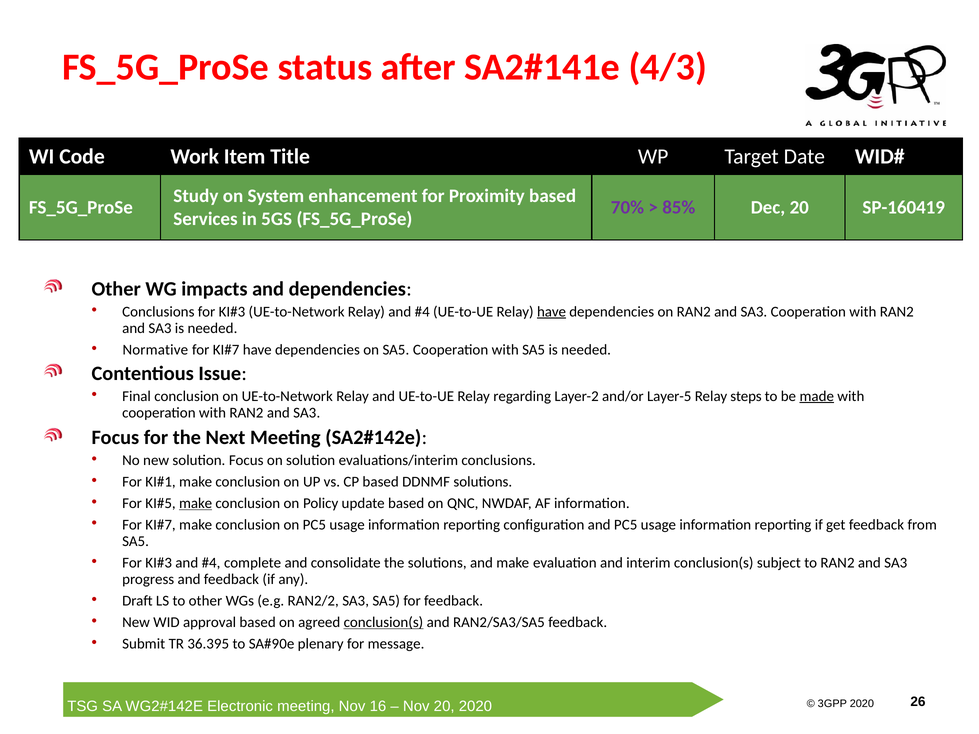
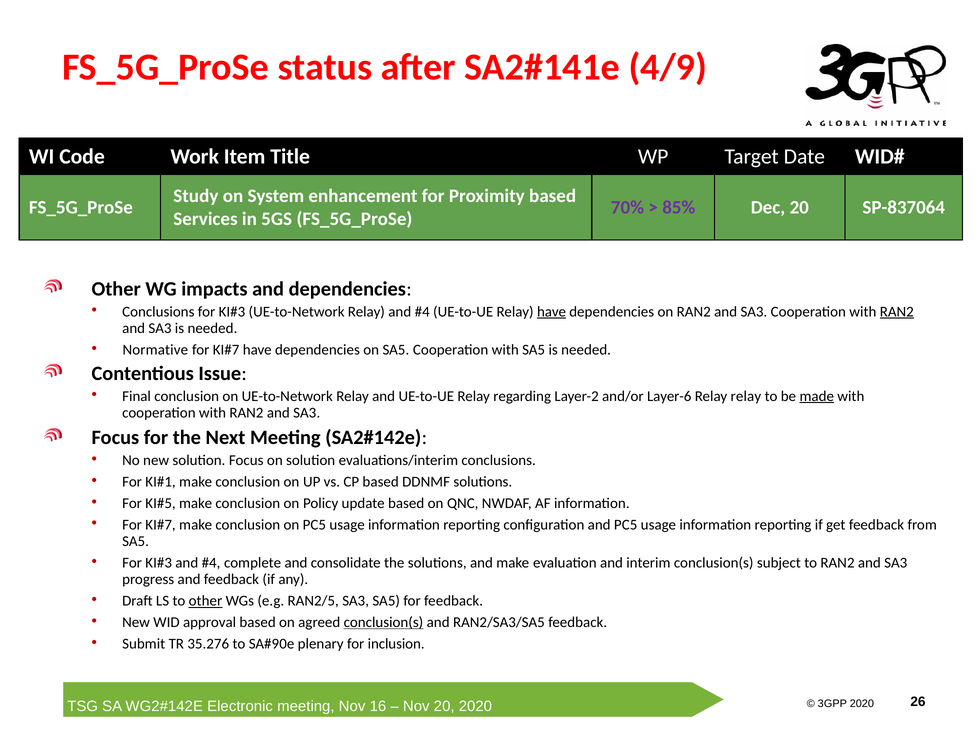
4/3: 4/3 -> 4/9
SP-160419: SP-160419 -> SP-837064
RAN2 at (897, 312) underline: none -> present
Layer-5: Layer-5 -> Layer-6
Relay steps: steps -> relay
make at (196, 503) underline: present -> none
other at (205, 601) underline: none -> present
RAN2/2: RAN2/2 -> RAN2/5
36.395: 36.395 -> 35.276
message: message -> inclusion
